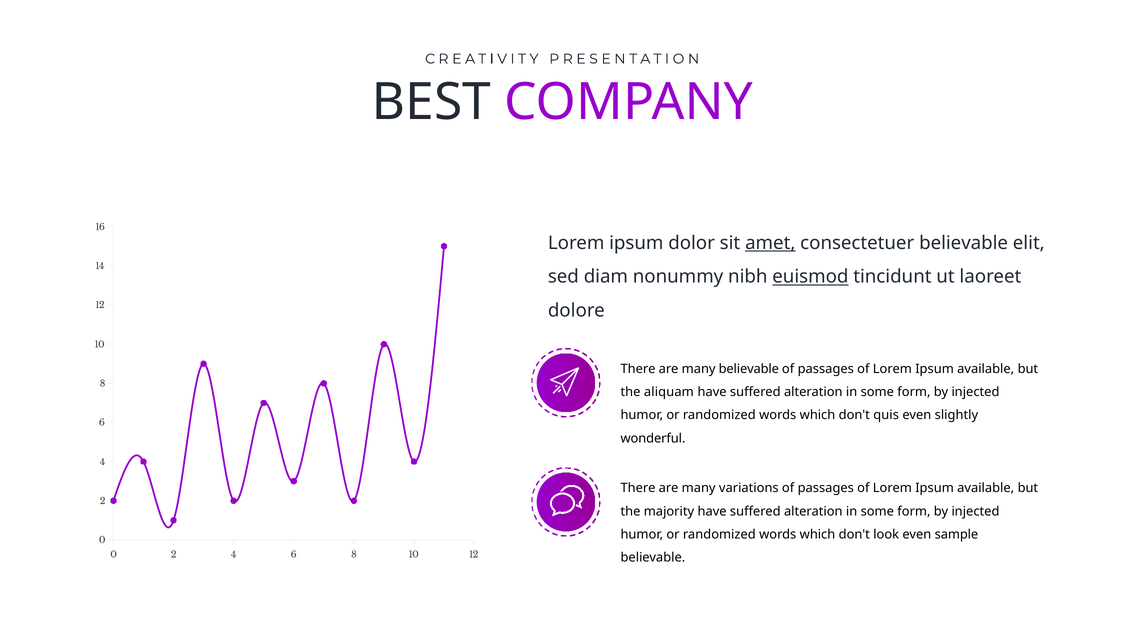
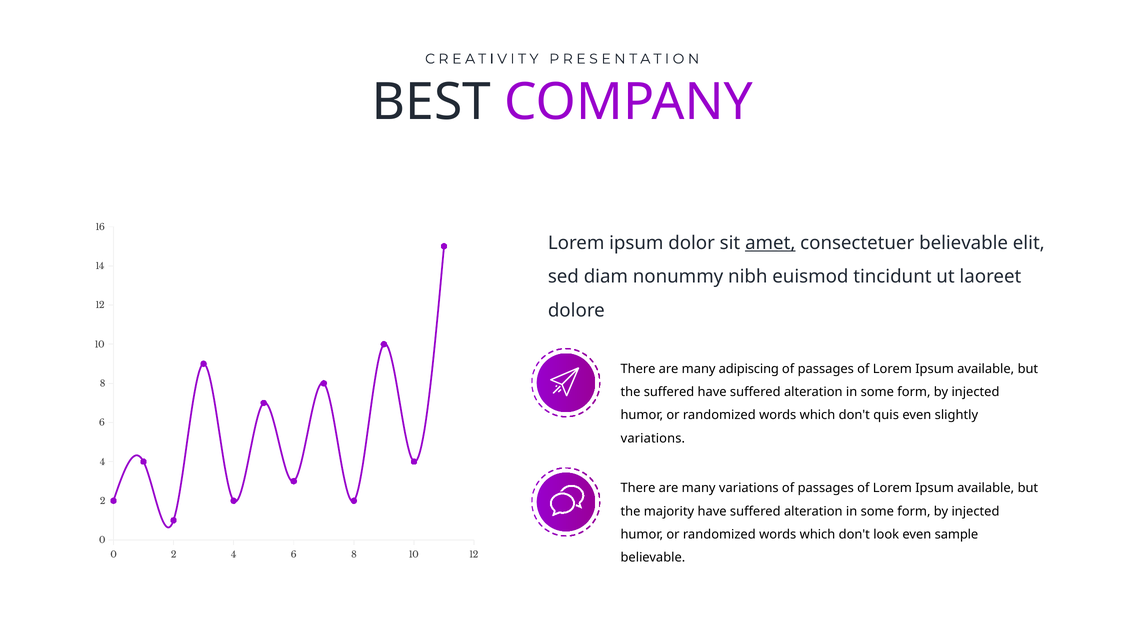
euismod underline: present -> none
many believable: believable -> adipiscing
the aliquam: aliquam -> suffered
wonderful at (653, 438): wonderful -> variations
